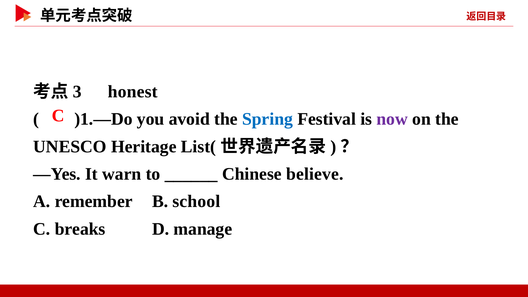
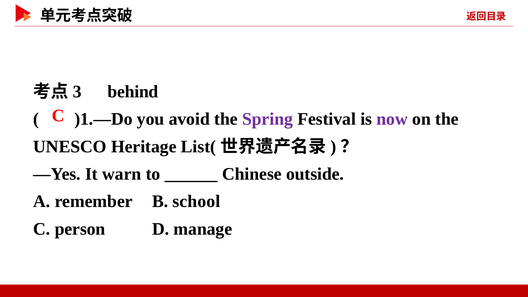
honest: honest -> behind
Spring colour: blue -> purple
believe: believe -> outside
breaks: breaks -> person
